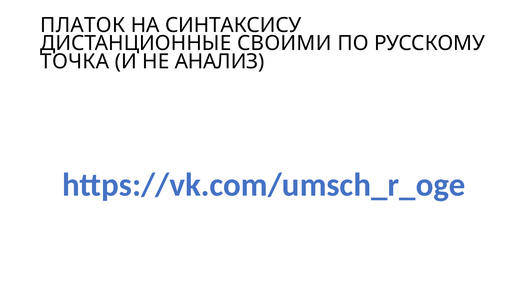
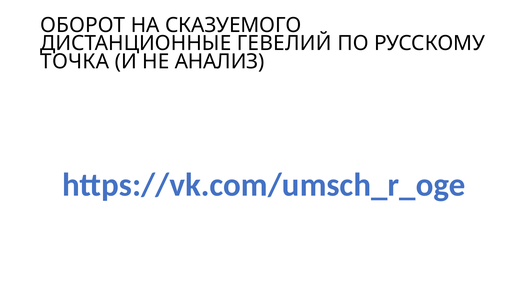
ПЛАТОК: ПЛАТОК -> ОБОРОТ
СИНТАКСИСУ: СИНТАКСИСУ -> СКАЗУЕМОГО
СВОИМИ: СВОИМИ -> ГЕВЕЛИЙ
